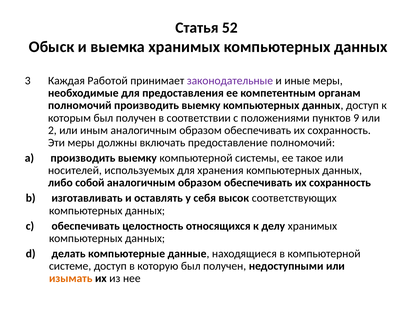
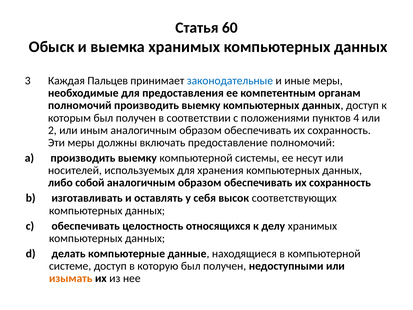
52: 52 -> 60
Работой: Работой -> Пальцев
законодательные colour: purple -> blue
9: 9 -> 4
такое: такое -> несут
